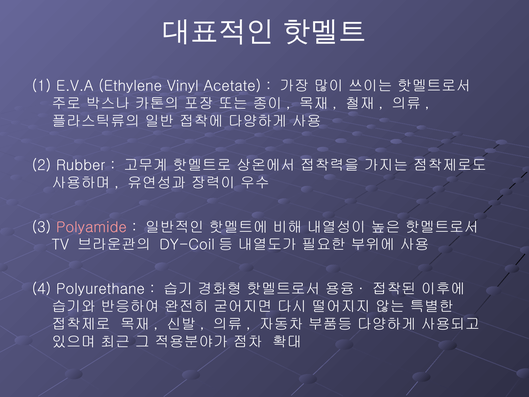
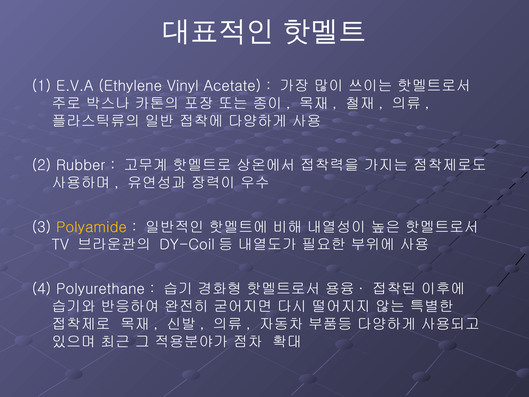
Polyamide colour: pink -> yellow
